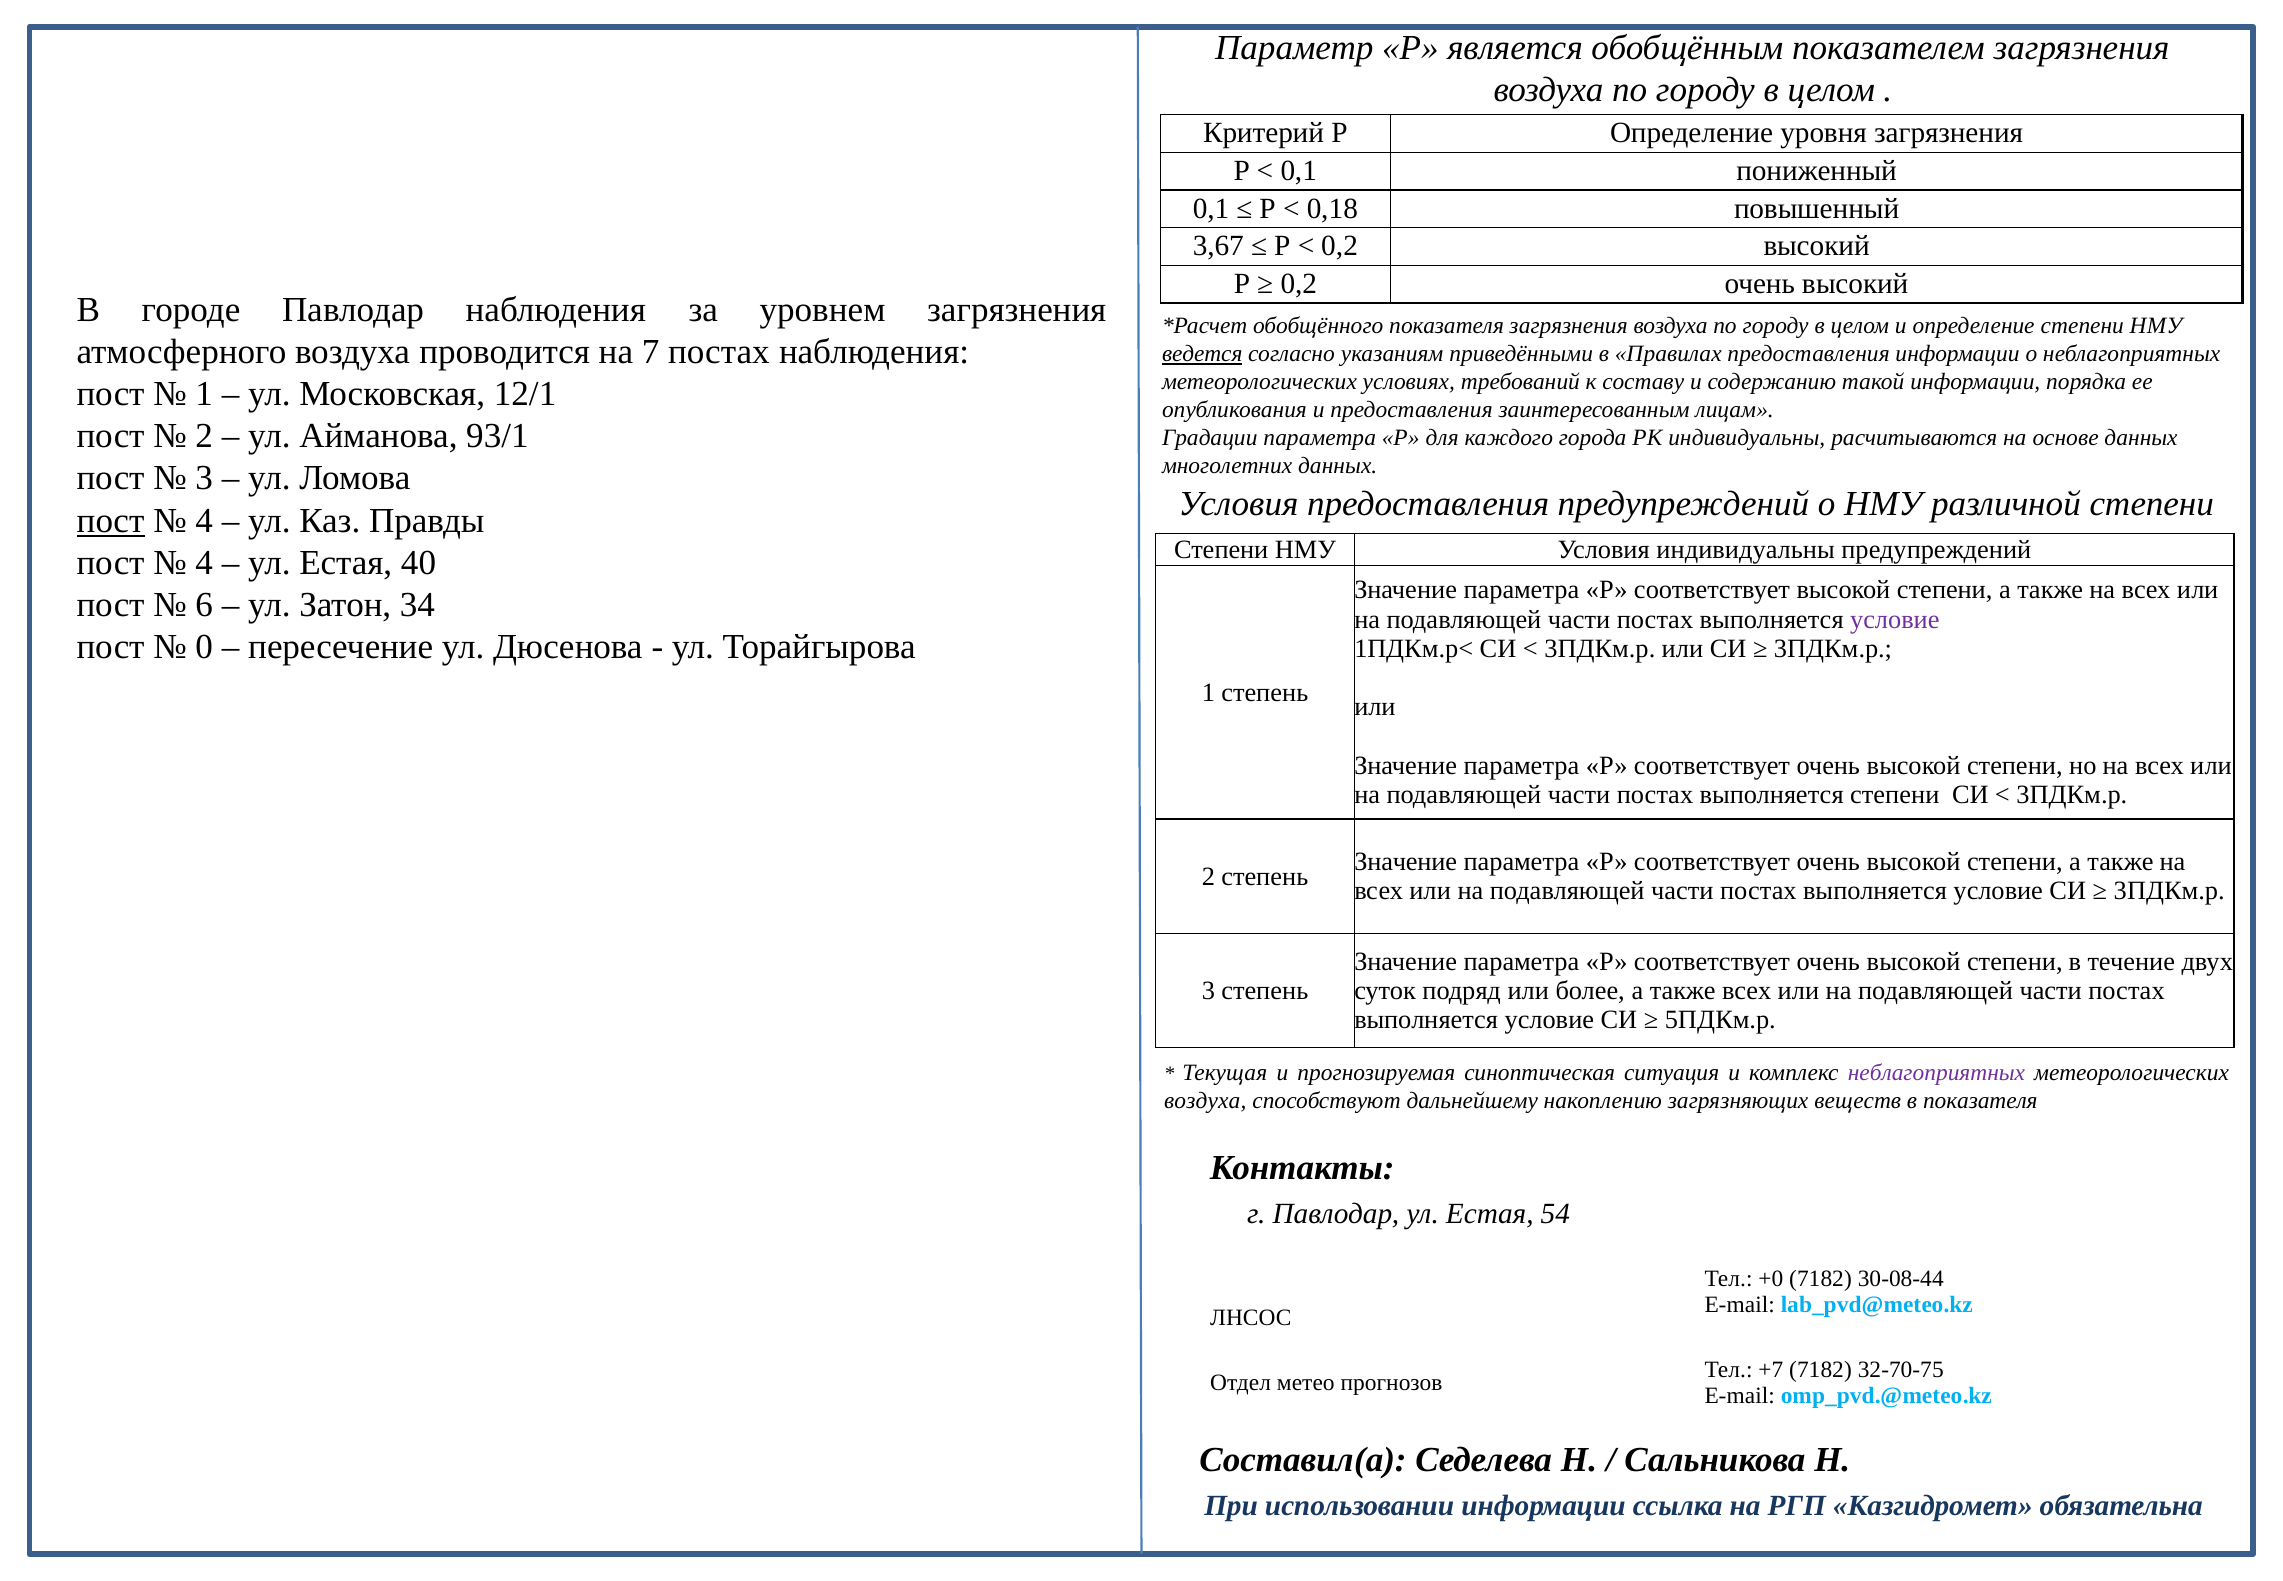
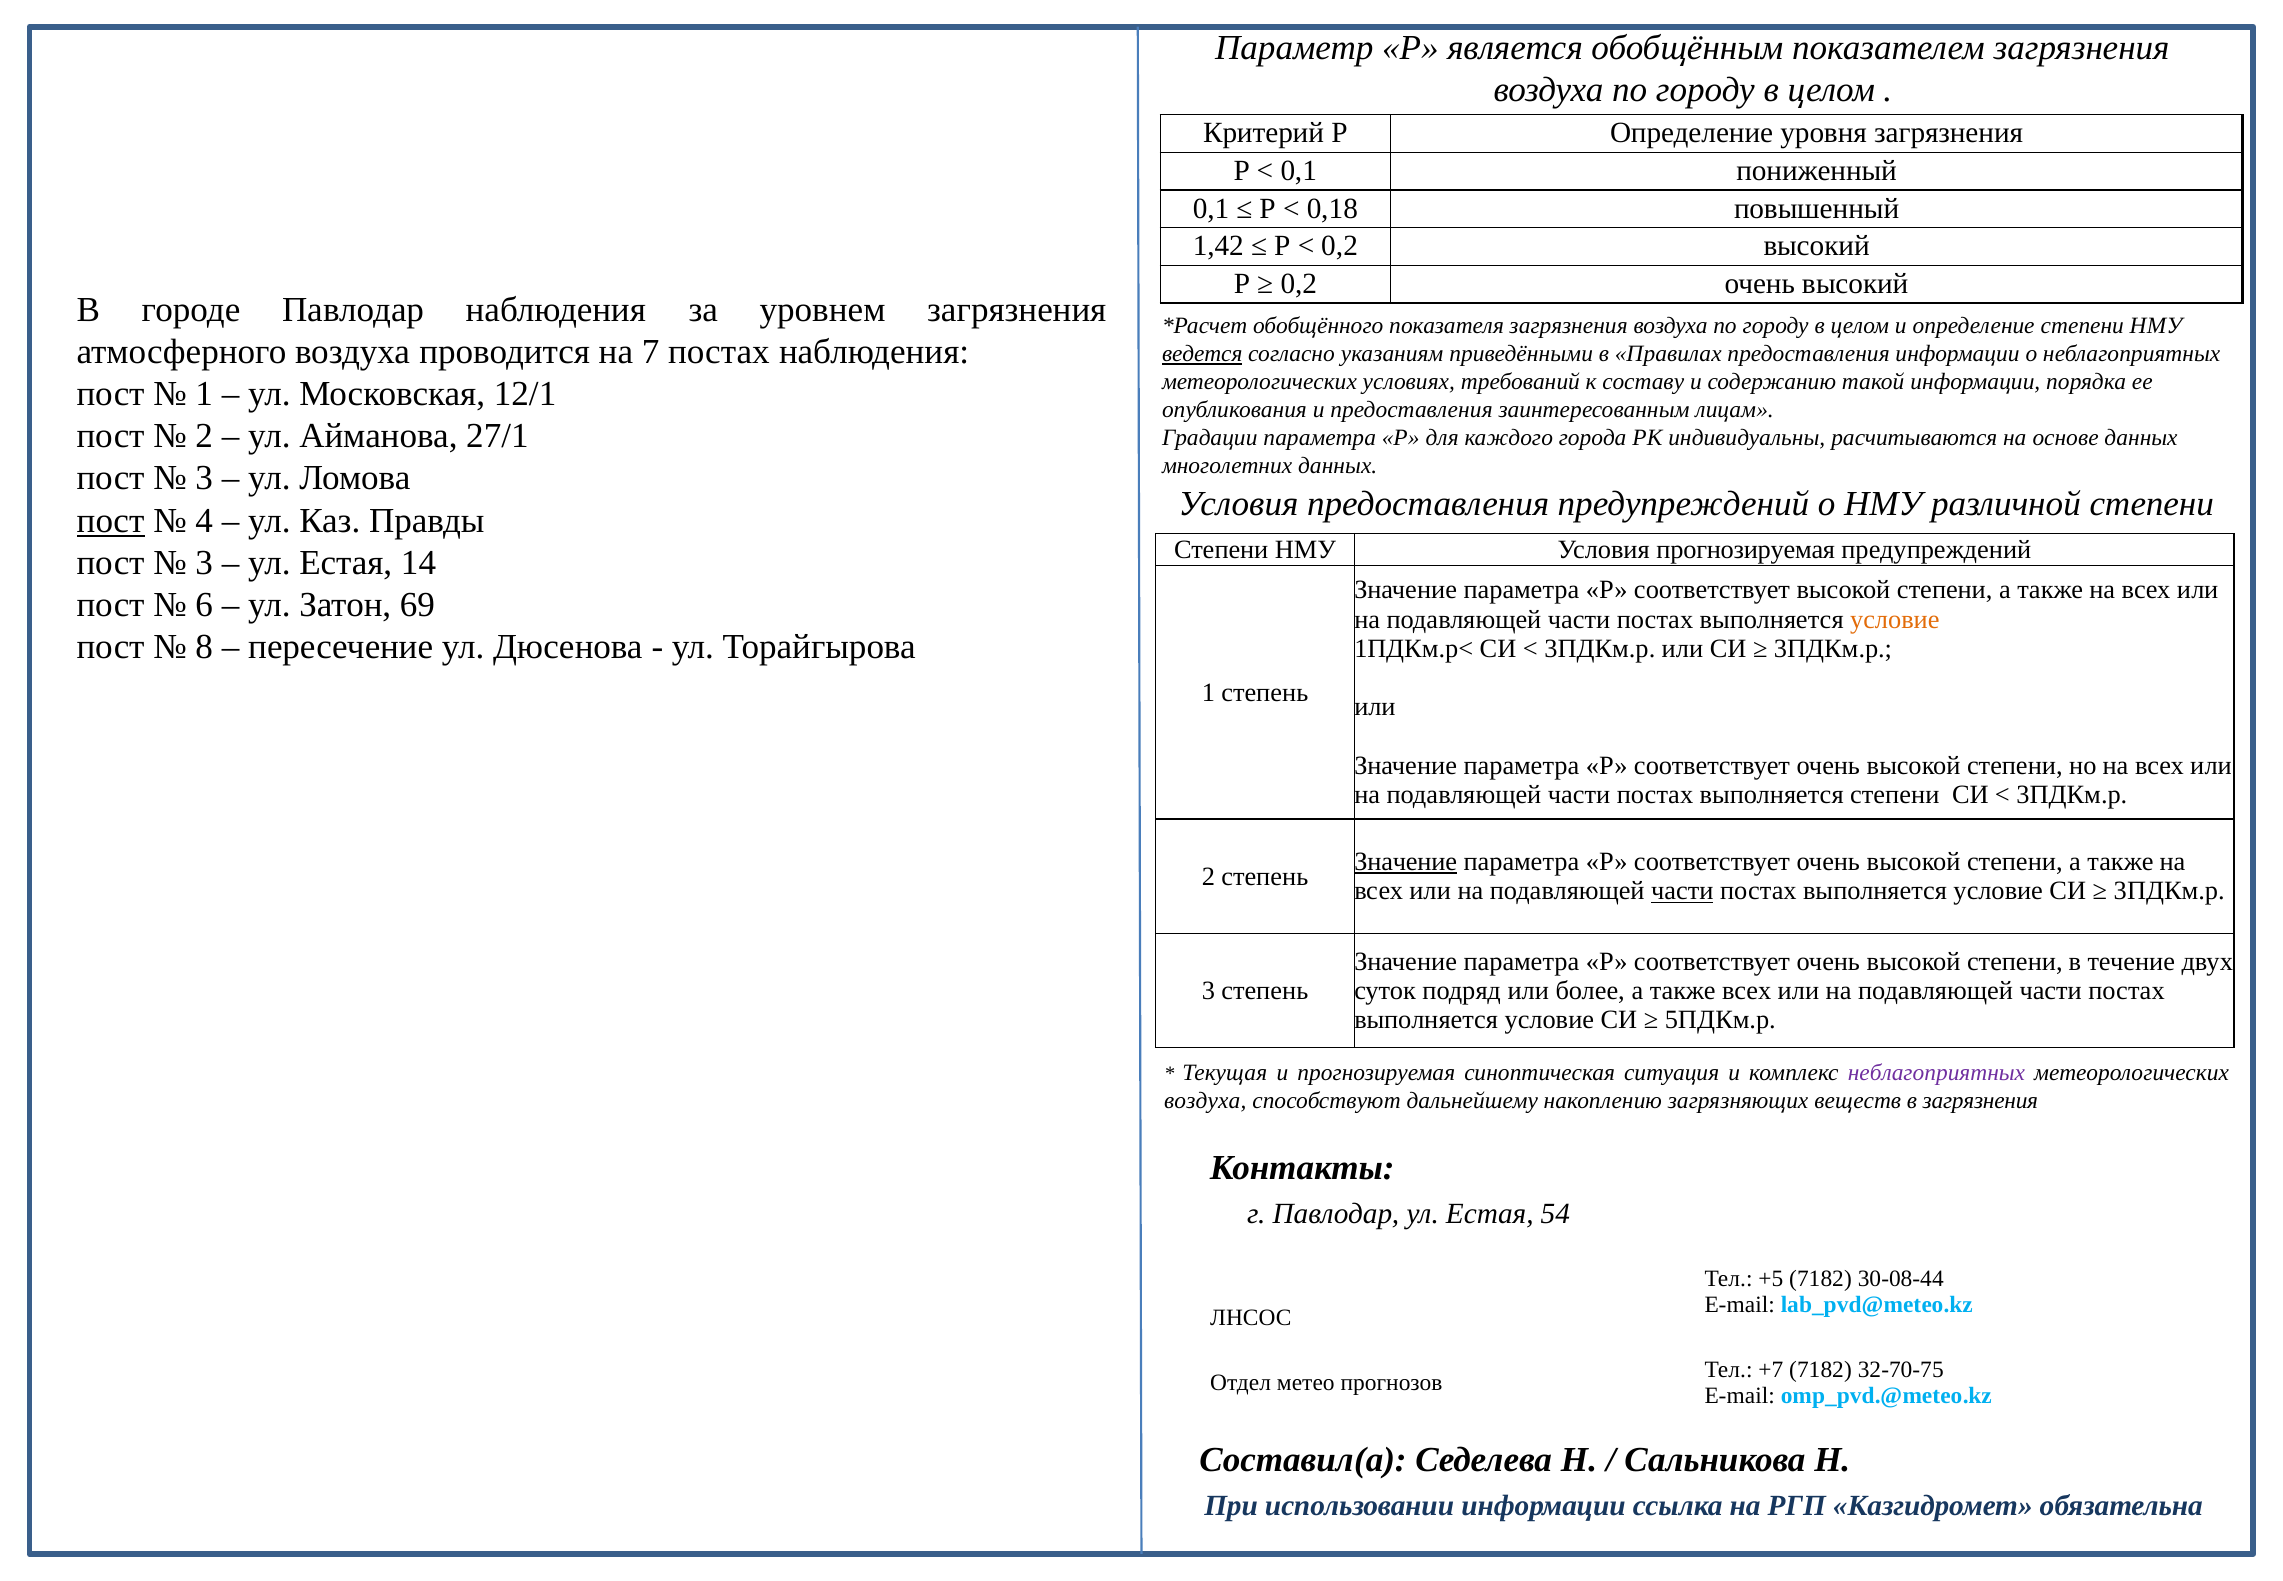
3,67: 3,67 -> 1,42
93/1: 93/1 -> 27/1
Условия индивидуальны: индивидуальны -> прогнозируемая
4 at (204, 562): 4 -> 3
40: 40 -> 14
34: 34 -> 69
условие at (1895, 619) colour: purple -> orange
0: 0 -> 8
Значение at (1406, 862) underline: none -> present
части at (1682, 891) underline: none -> present
в показателя: показателя -> загрязнения
+0: +0 -> +5
